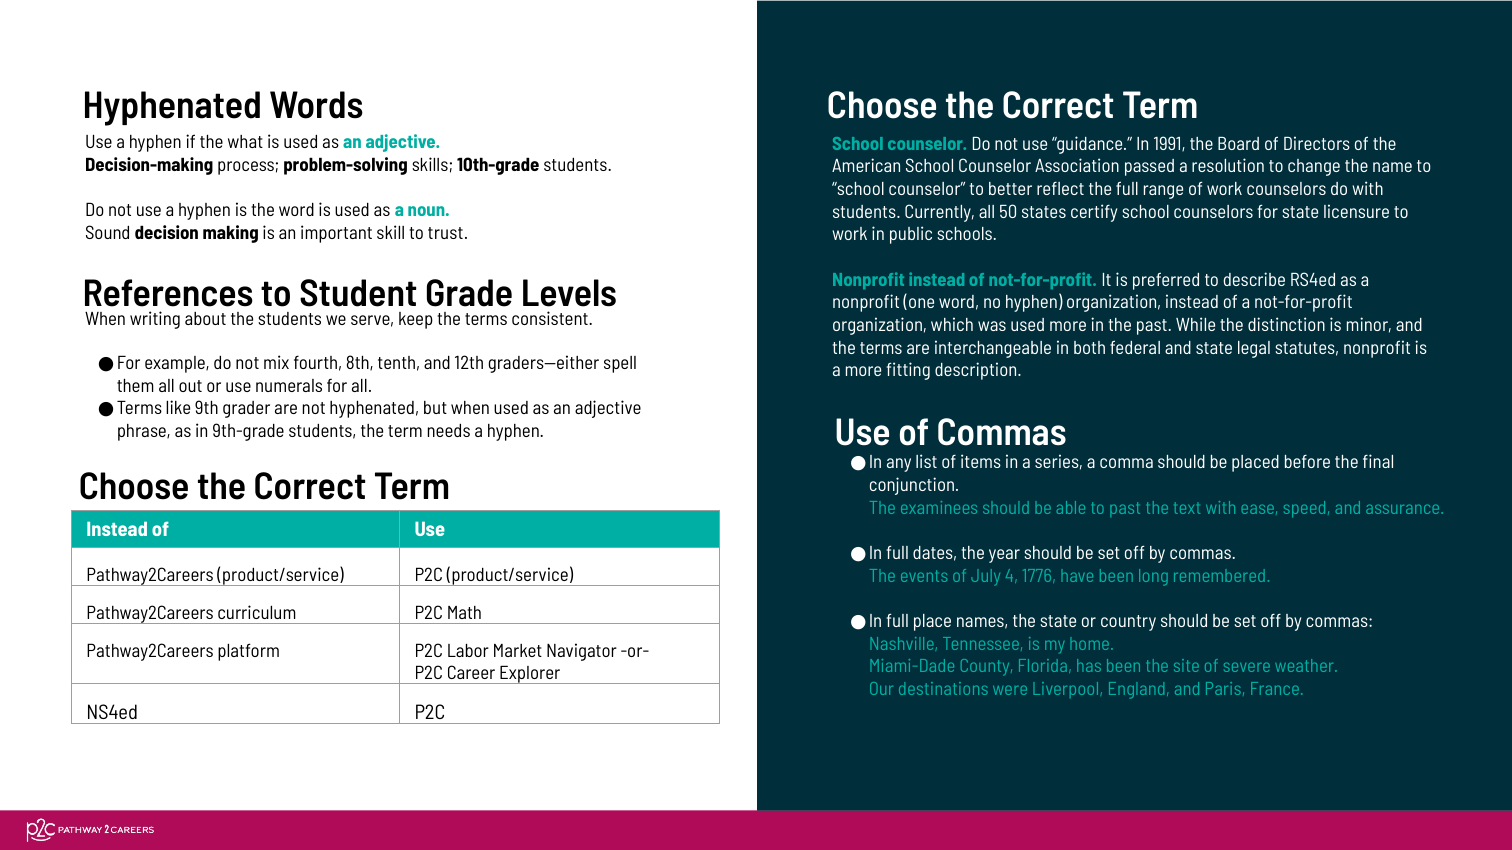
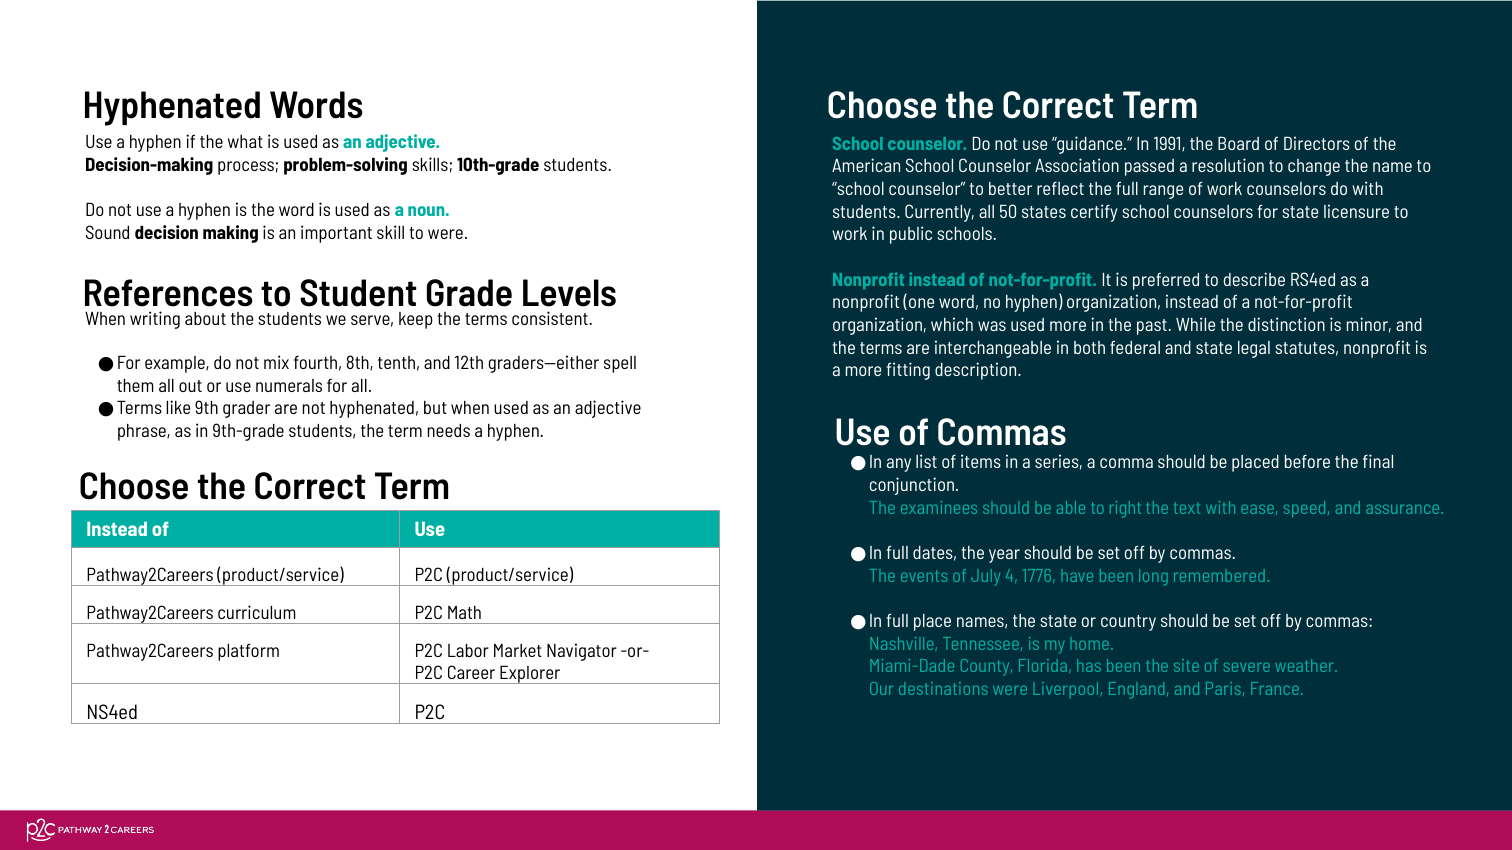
to trust: trust -> were
to past: past -> right
